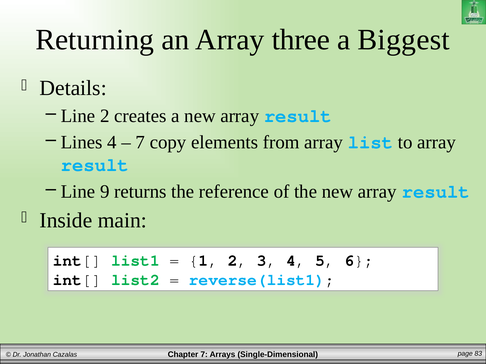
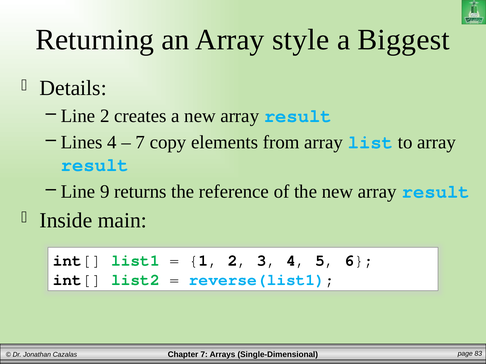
three: three -> style
